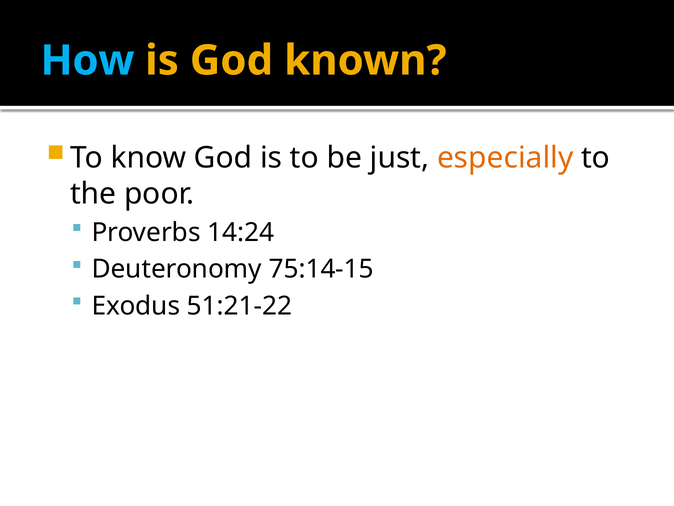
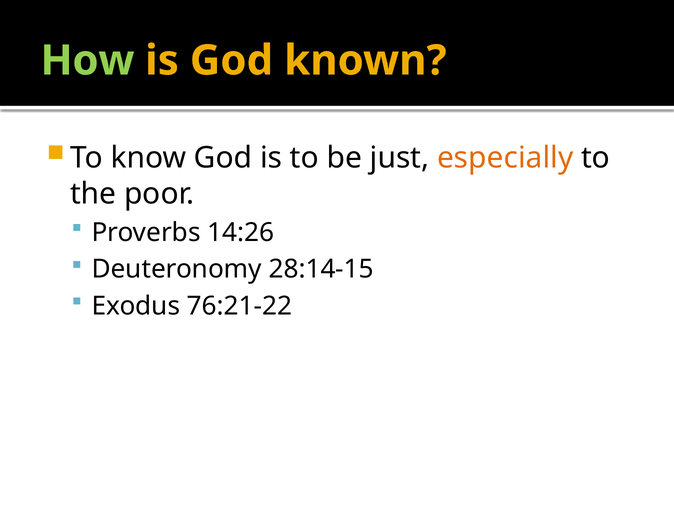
How colour: light blue -> light green
14:24: 14:24 -> 14:26
75:14-15: 75:14-15 -> 28:14-15
51:21-22: 51:21-22 -> 76:21-22
